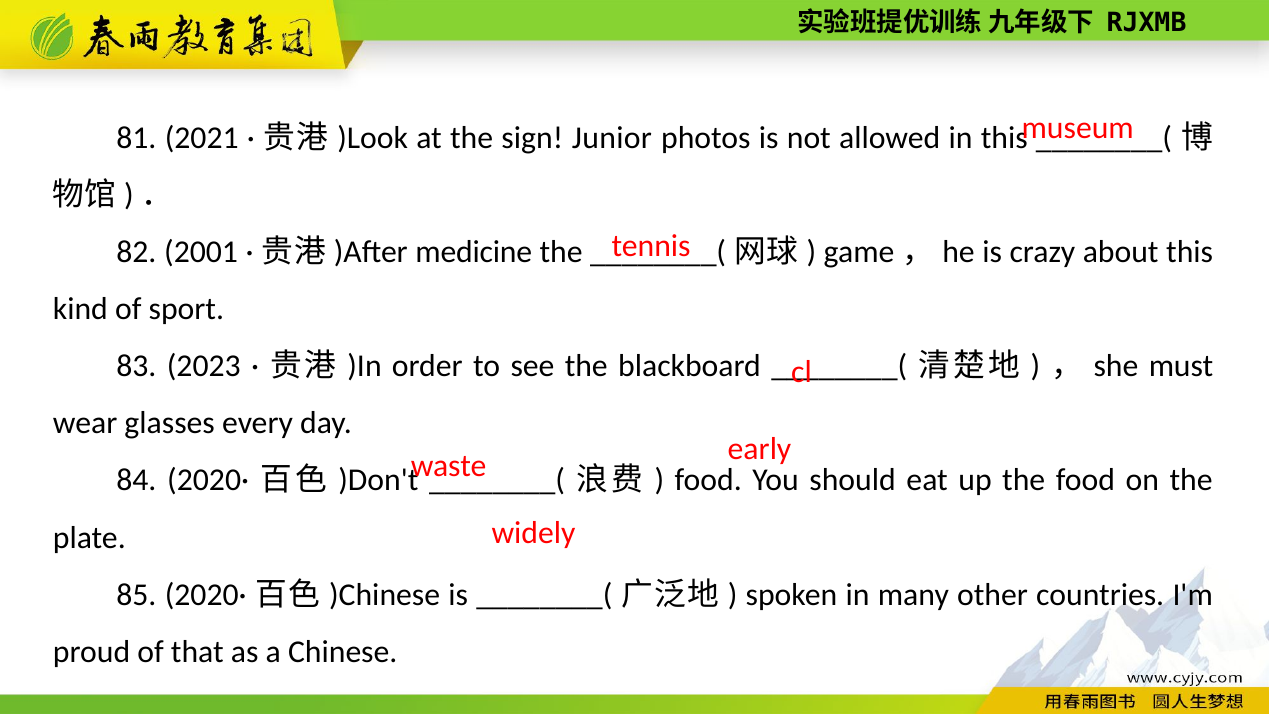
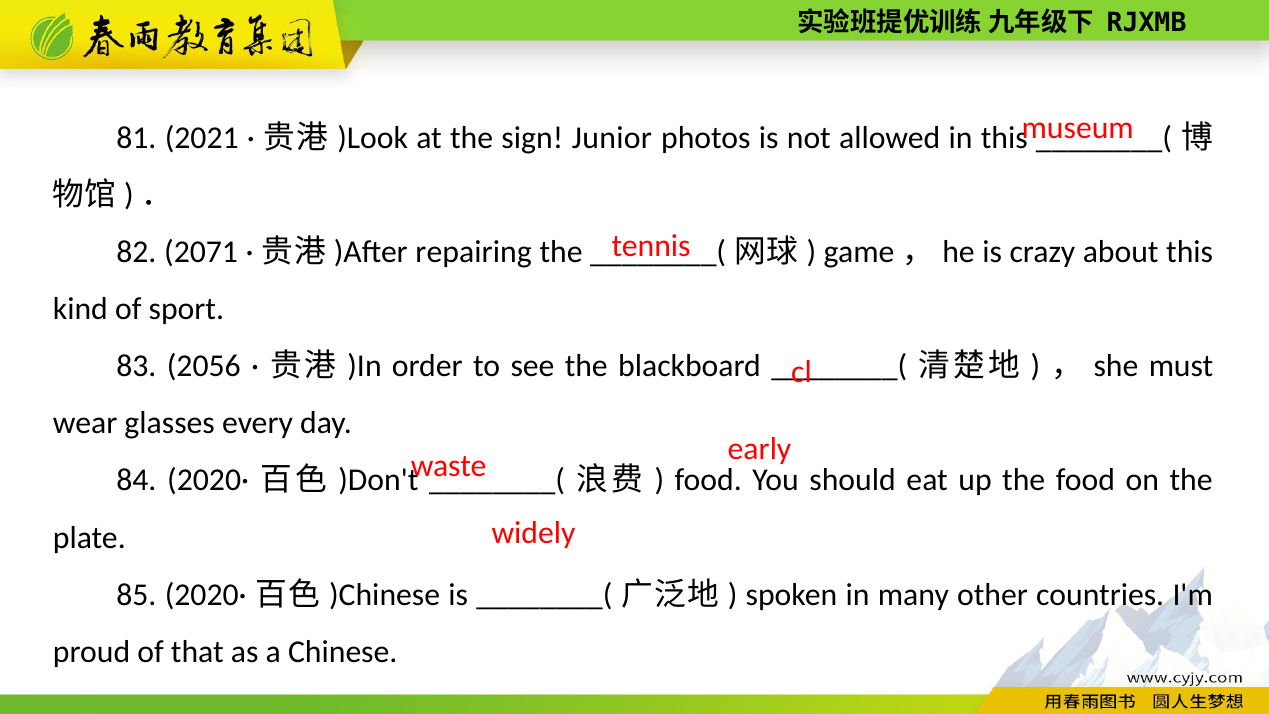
2001: 2001 -> 2071
medicine: medicine -> repairing
2023: 2023 -> 2056
